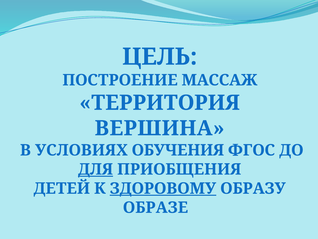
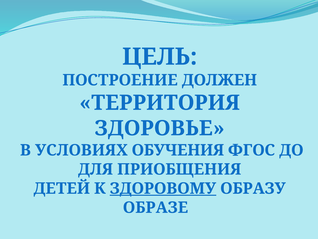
МАССАЖ: МАССАЖ -> ДОЛЖЕН
ВЕРШИНА: ВЕРШИНА -> ЗДОРОВЬЕ
ДЛЯ underline: present -> none
